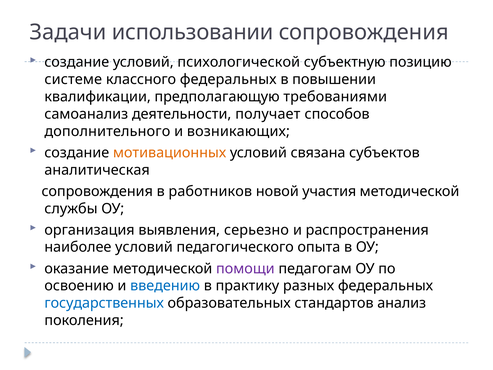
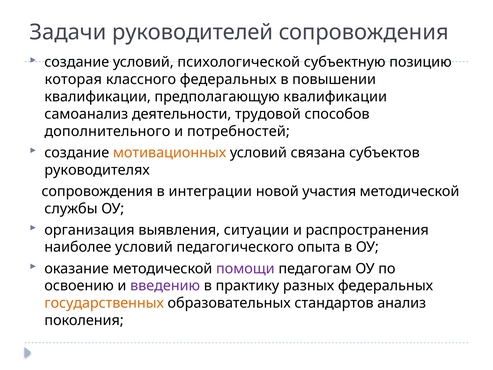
использовании: использовании -> руководителей
системе: системе -> которая
предполагающую требованиями: требованиями -> квалификации
получает: получает -> трудовой
возникающих: возникающих -> потребностей
аналитическая: аналитическая -> руководителях
работников: работников -> интеграции
серьезно: серьезно -> ситуации
введению colour: blue -> purple
государственных colour: blue -> orange
